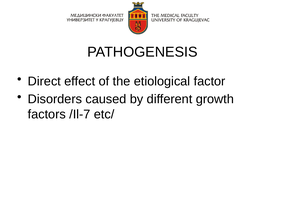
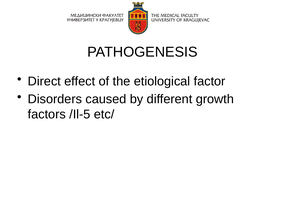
/Il-7: /Il-7 -> /Il-5
